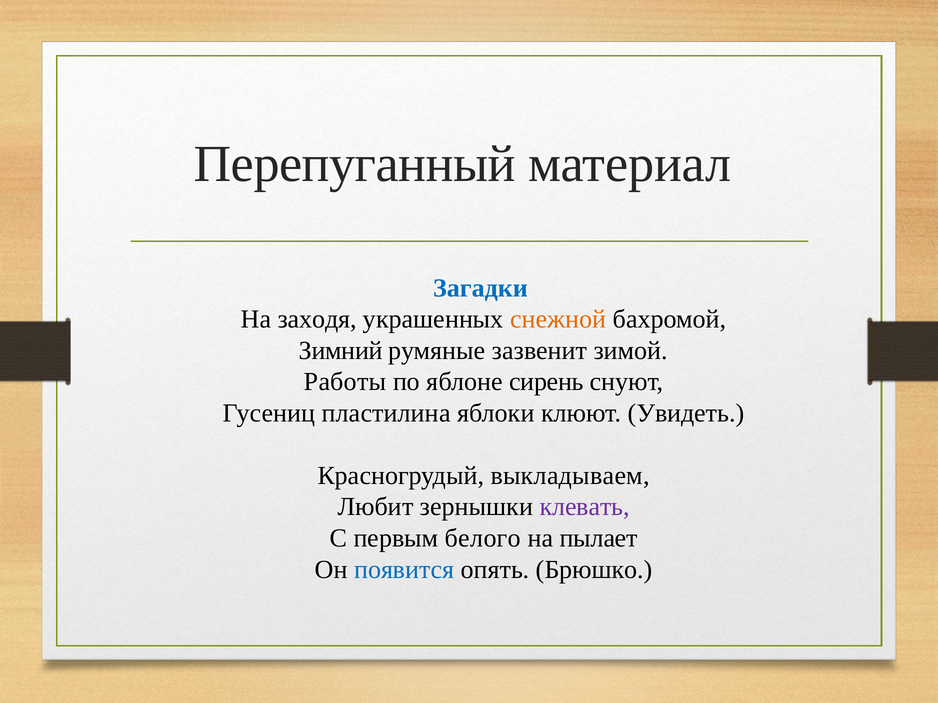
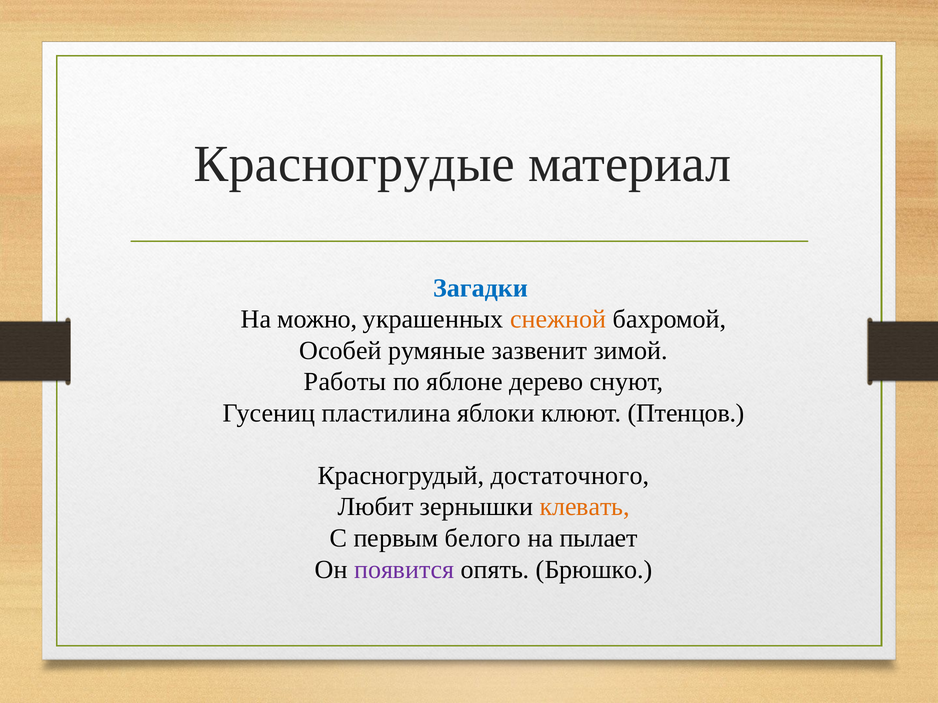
Перепуганный: Перепуганный -> Красногрудые
заходя: заходя -> можно
Зимний: Зимний -> Особей
сирень: сирень -> дерево
Увидеть: Увидеть -> Птенцов
выкладываем: выкладываем -> достаточного
клевать colour: purple -> orange
появится colour: blue -> purple
